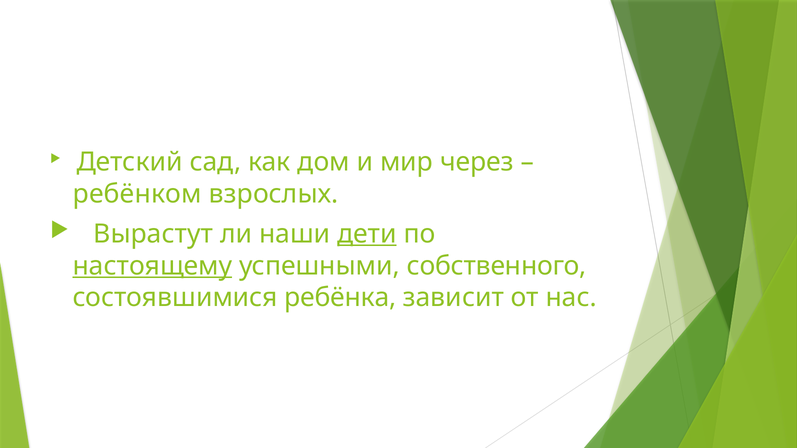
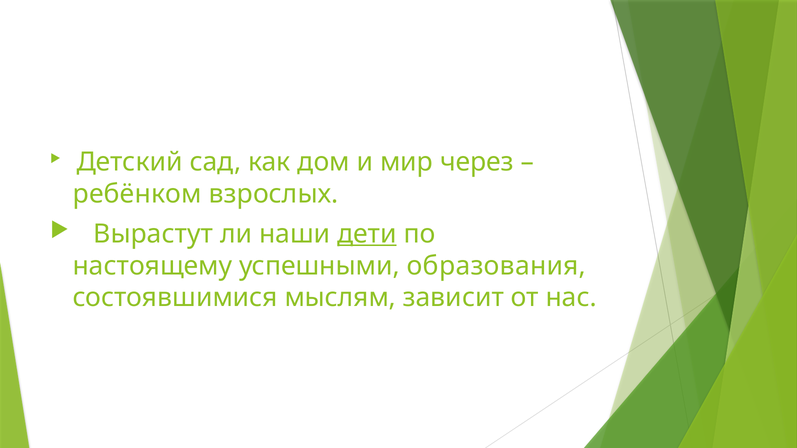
настоящему underline: present -> none
собственного: собственного -> образования
ребёнка: ребёнка -> мыслям
